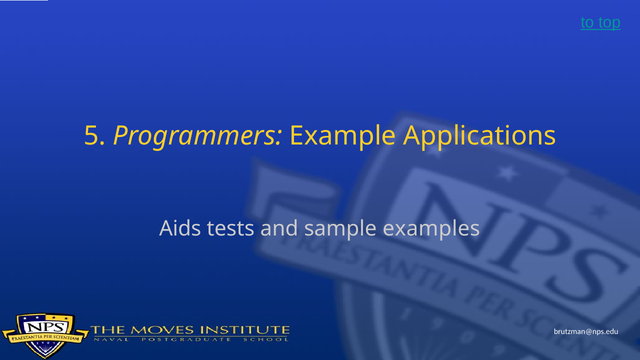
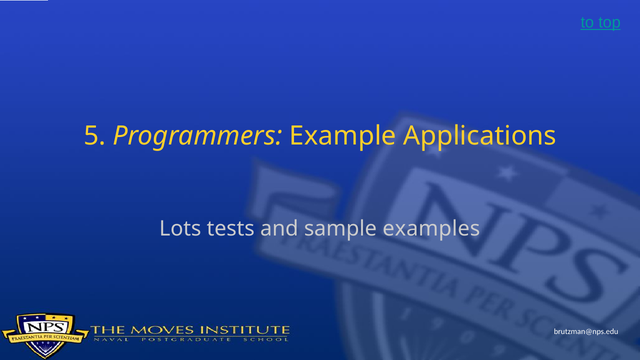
Aids: Aids -> Lots
